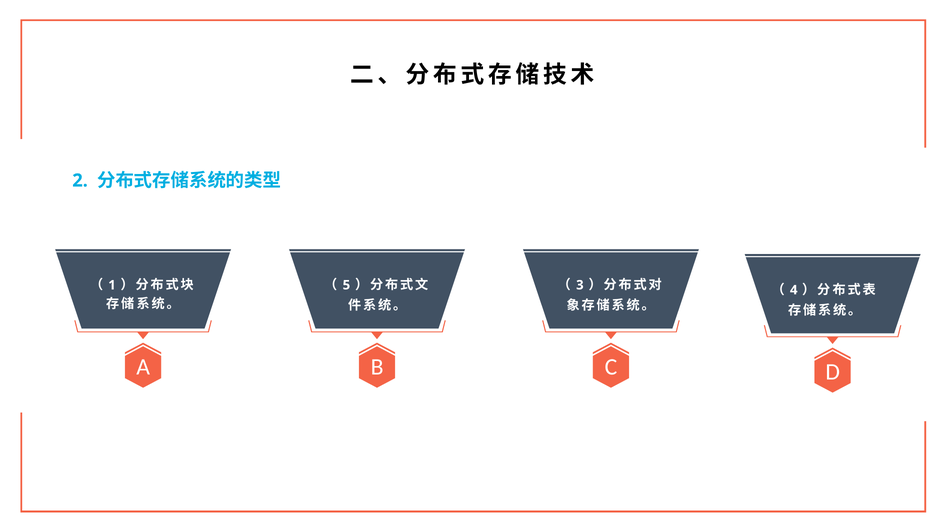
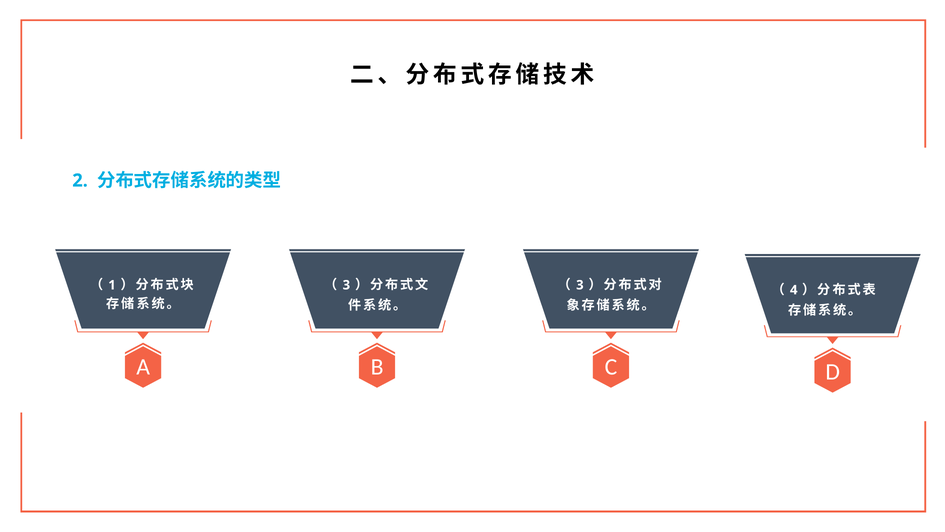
5 at (346, 285): 5 -> 3
